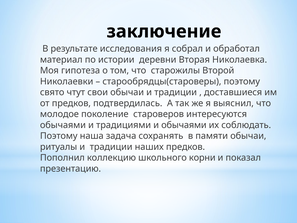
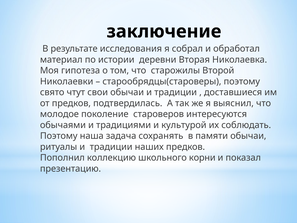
и обычаями: обычаями -> культурой
